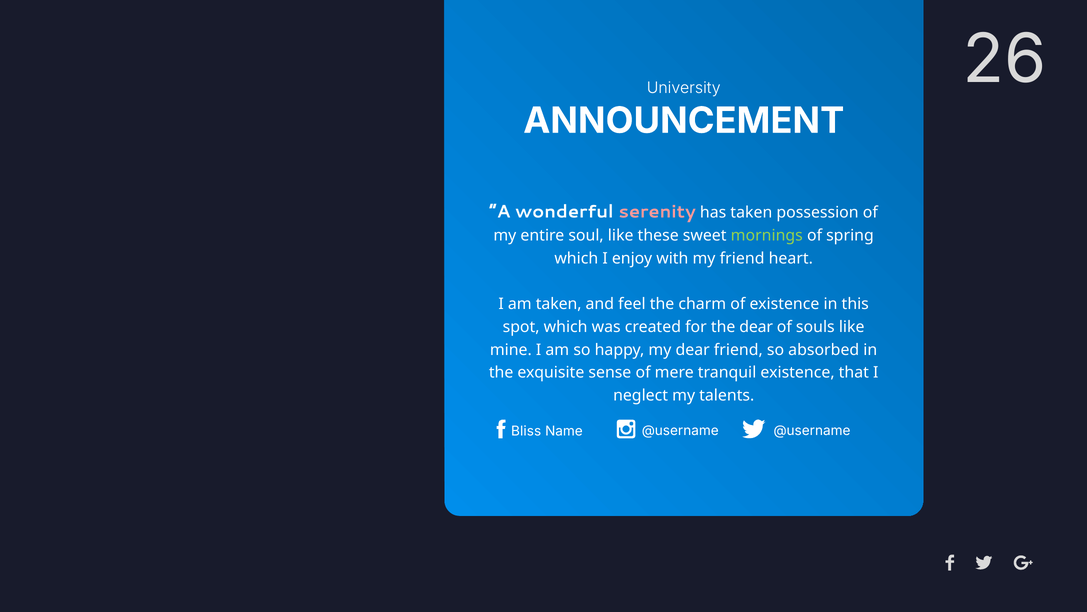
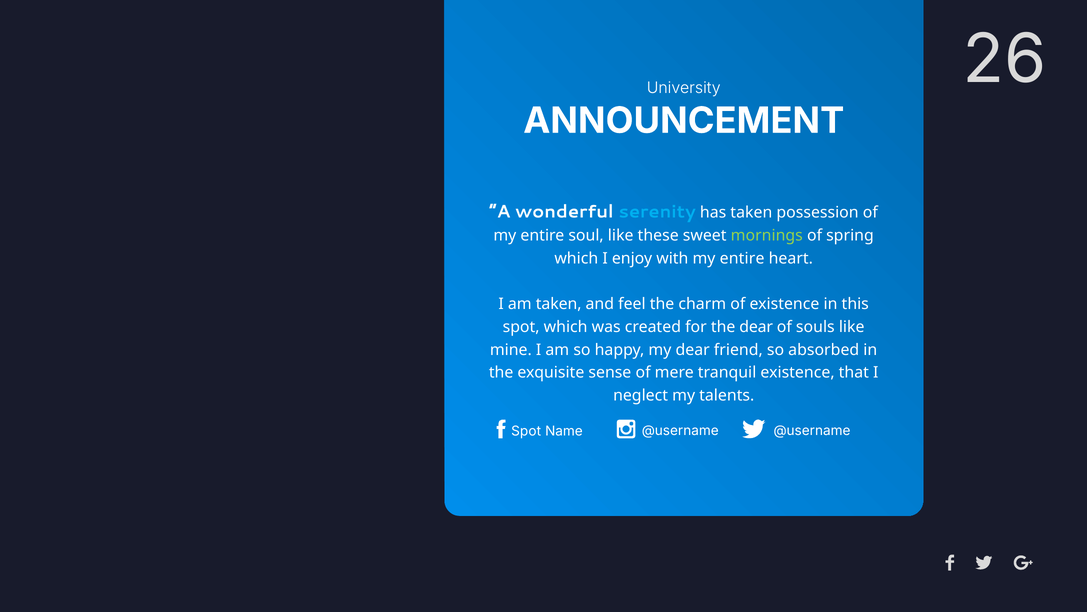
serenity colour: pink -> light blue
with my friend: friend -> entire
Bliss at (526, 431): Bliss -> Spot
